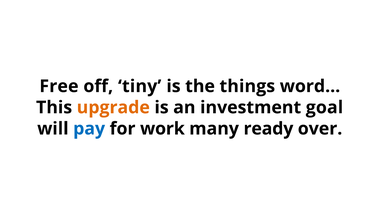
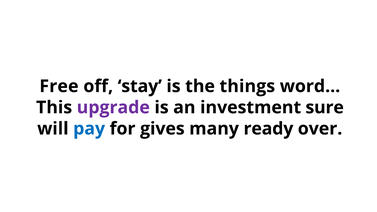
tiny: tiny -> stay
upgrade colour: orange -> purple
goal: goal -> sure
work: work -> gives
